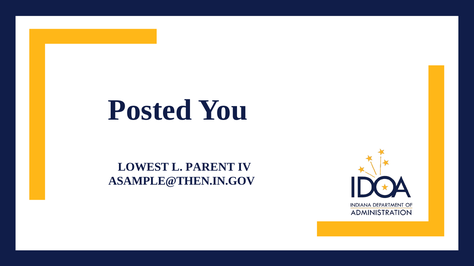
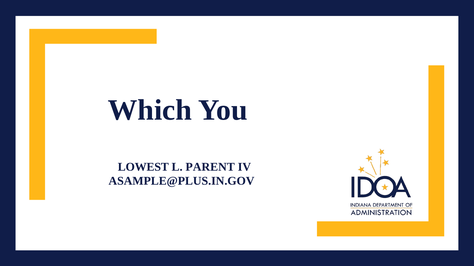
Posted: Posted -> Which
ASAMPLE@THEN.IN.GOV: ASAMPLE@THEN.IN.GOV -> ASAMPLE@PLUS.IN.GOV
